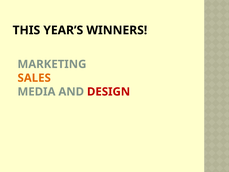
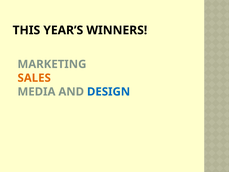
DESIGN colour: red -> blue
